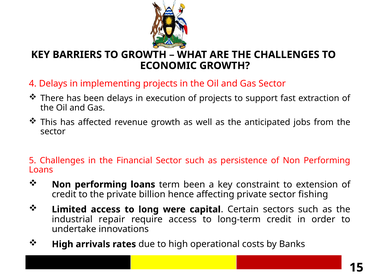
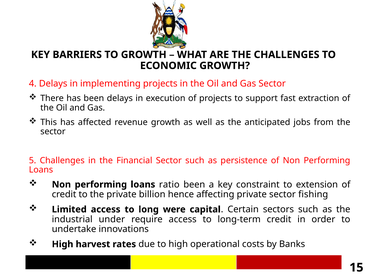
term: term -> ratio
repair: repair -> under
arrivals: arrivals -> harvest
